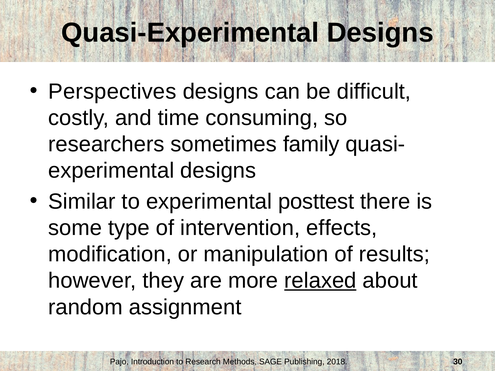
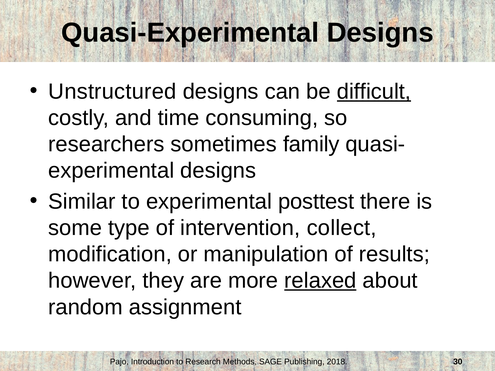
Perspectives: Perspectives -> Unstructured
difficult underline: none -> present
effects: effects -> collect
